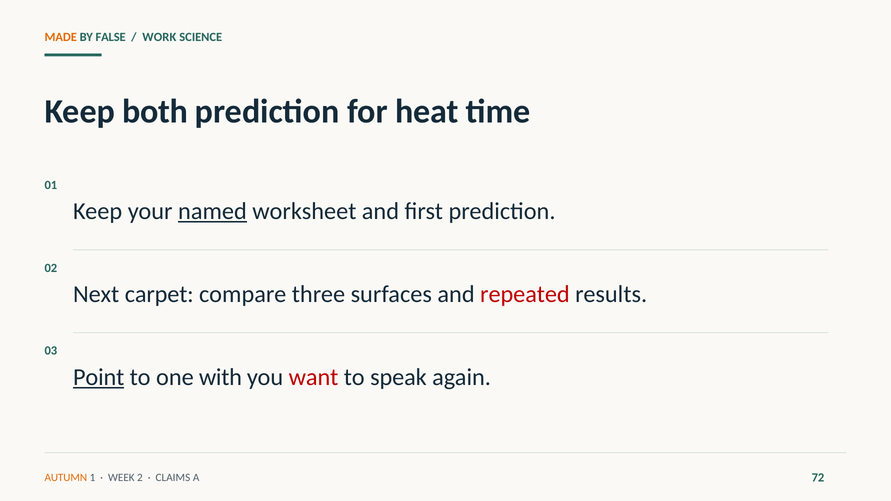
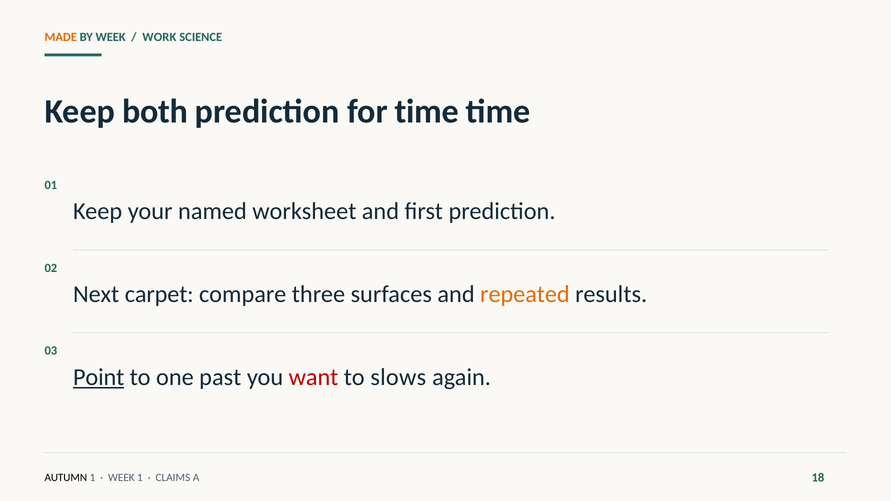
BY FALSE: FALSE -> WEEK
for heat: heat -> time
named underline: present -> none
repeated colour: red -> orange
with: with -> past
speak: speak -> slows
AUTUMN colour: orange -> black
WEEK 2: 2 -> 1
72: 72 -> 18
